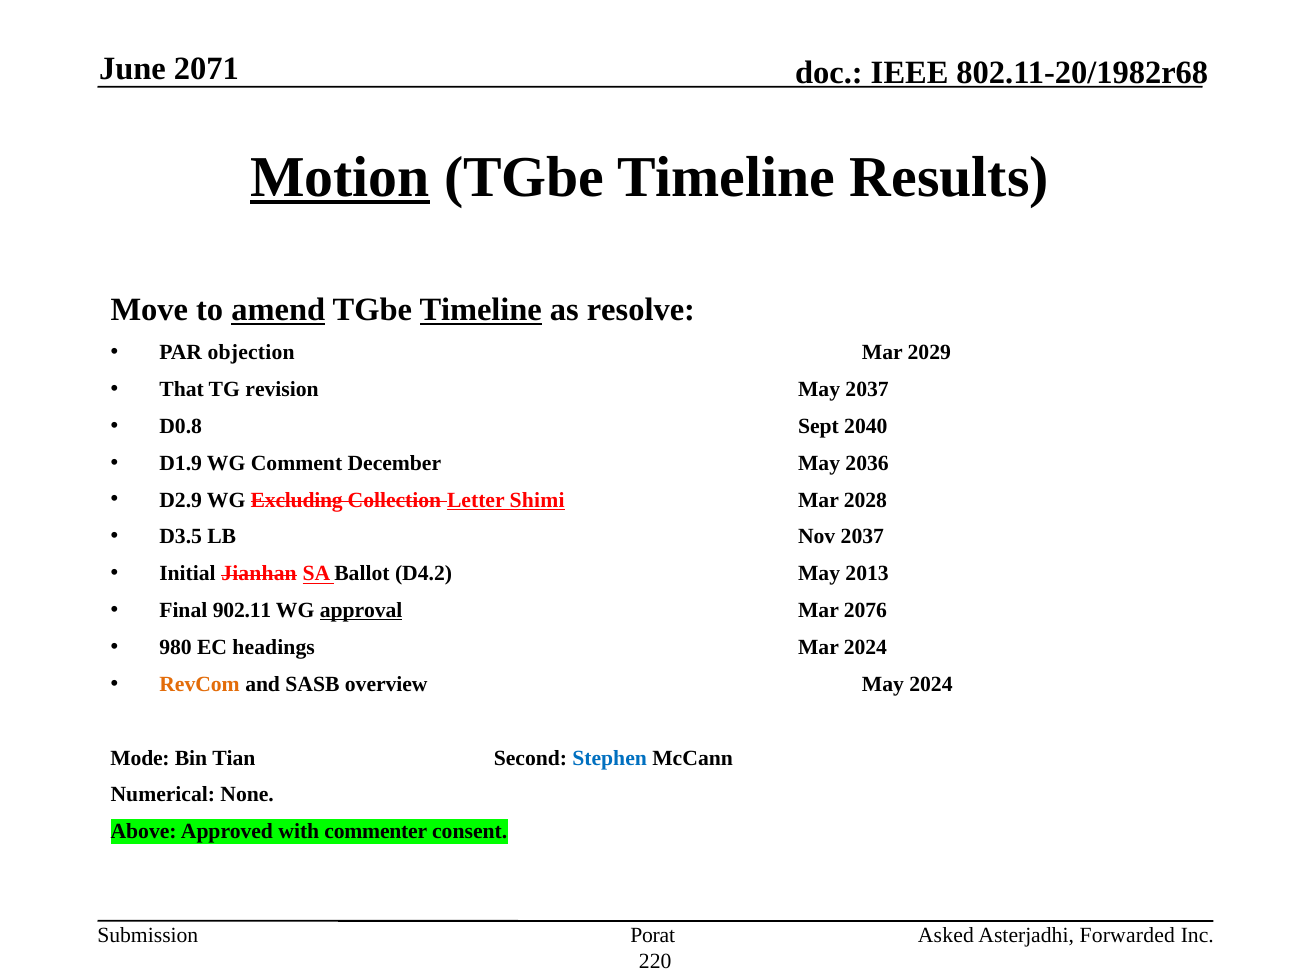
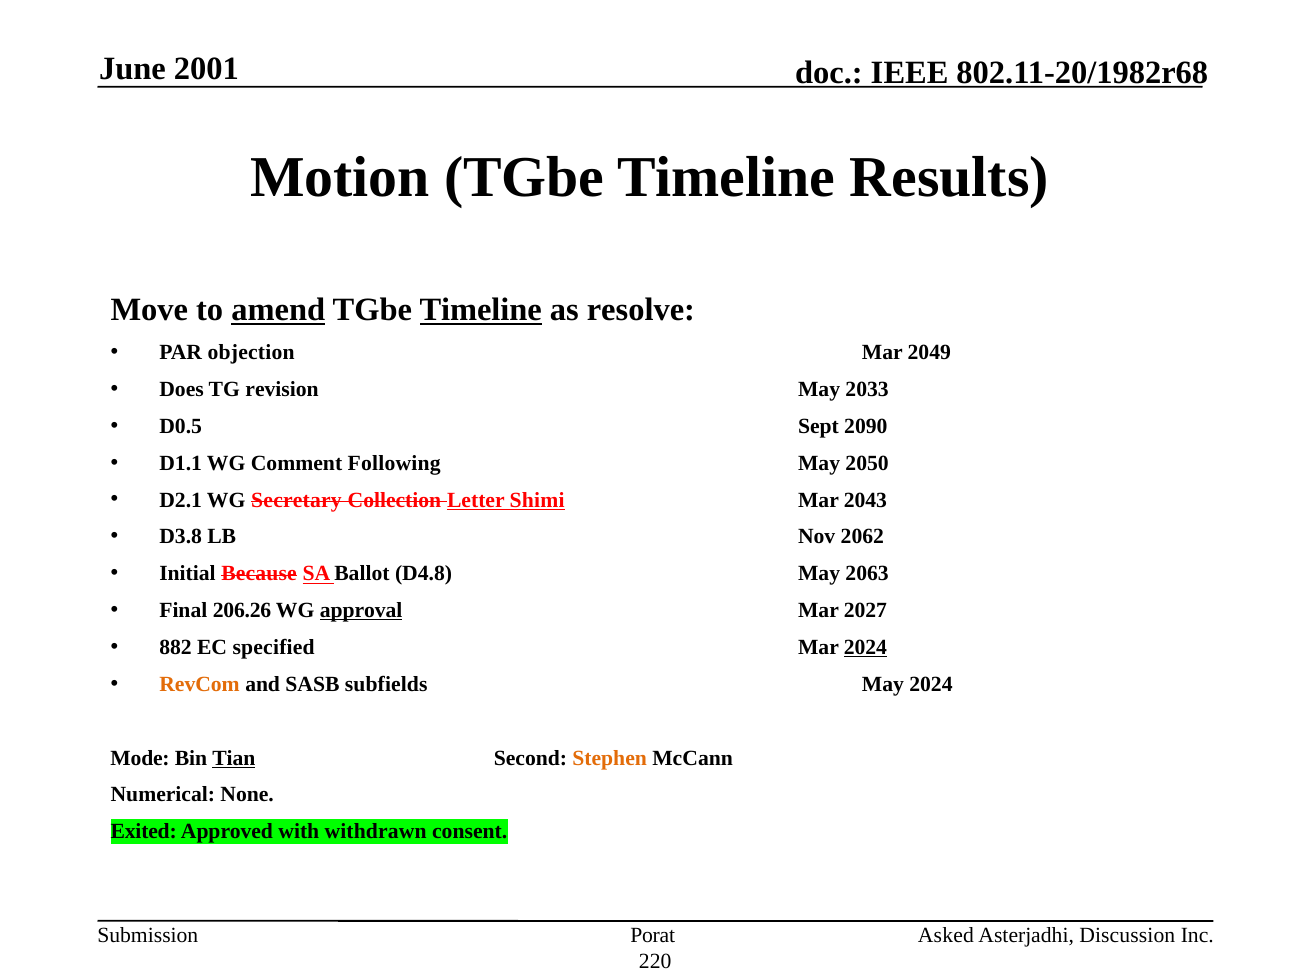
2071: 2071 -> 2001
Motion underline: present -> none
2029: 2029 -> 2049
That: That -> Does
May 2037: 2037 -> 2033
D0.8: D0.8 -> D0.5
2040: 2040 -> 2090
D1.9: D1.9 -> D1.1
December: December -> Following
2036: 2036 -> 2050
D2.9: D2.9 -> D2.1
Excluding: Excluding -> Secretary
2028: 2028 -> 2043
D3.5: D3.5 -> D3.8
Nov 2037: 2037 -> 2062
Jianhan: Jianhan -> Because
D4.2: D4.2 -> D4.8
2013: 2013 -> 2063
902.11: 902.11 -> 206.26
2076: 2076 -> 2027
980: 980 -> 882
headings: headings -> specified
2024 at (865, 647) underline: none -> present
overview: overview -> subfields
Tian underline: none -> present
Stephen colour: blue -> orange
Above: Above -> Exited
commenter: commenter -> withdrawn
Forwarded: Forwarded -> Discussion
